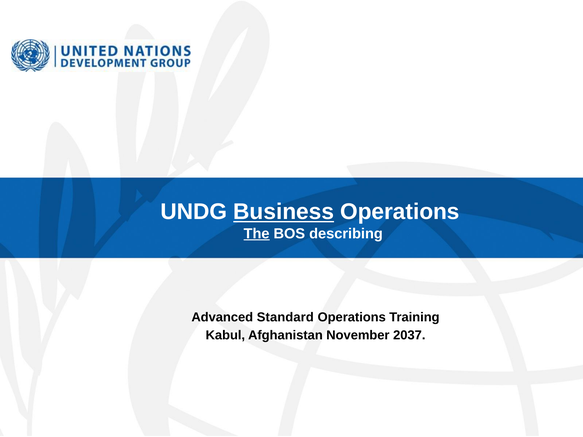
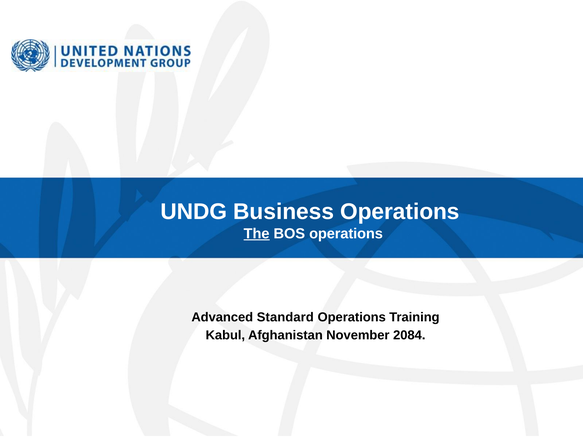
Business underline: present -> none
BOS describing: describing -> operations
2037: 2037 -> 2084
